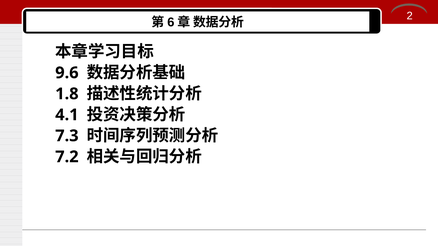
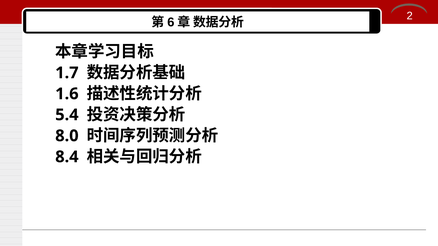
9.6: 9.6 -> 1.7
1.8: 1.8 -> 1.6
4.1: 4.1 -> 5.4
7.3: 7.3 -> 8.0
7.2: 7.2 -> 8.4
